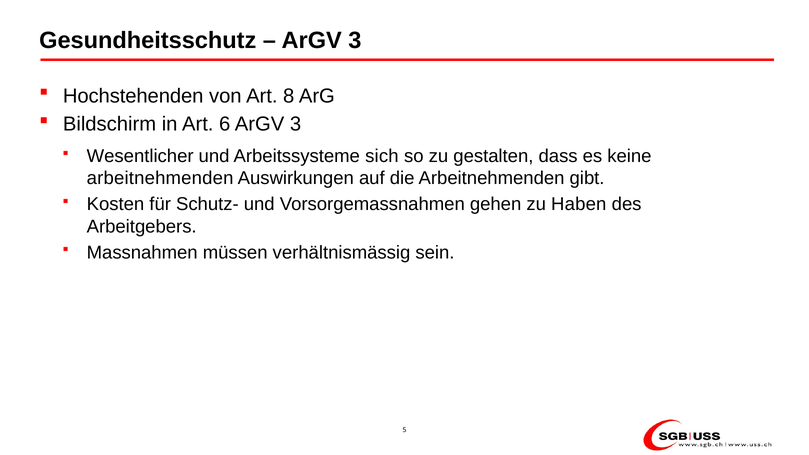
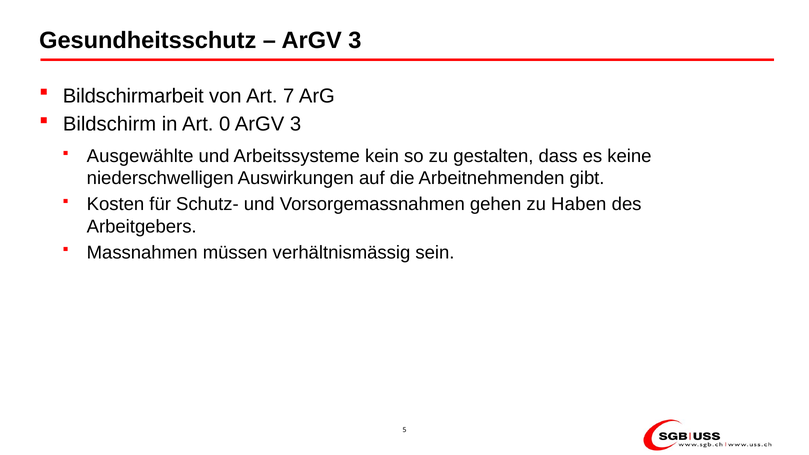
Hochstehenden: Hochstehenden -> Bildschirmarbeit
8: 8 -> 7
6: 6 -> 0
Wesentlicher: Wesentlicher -> Ausgewählte
sich: sich -> kein
arbeitnehmenden at (160, 178): arbeitnehmenden -> niederschwelligen
